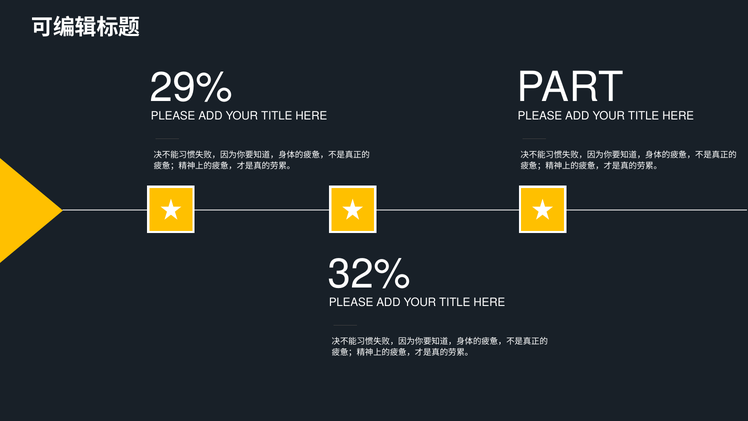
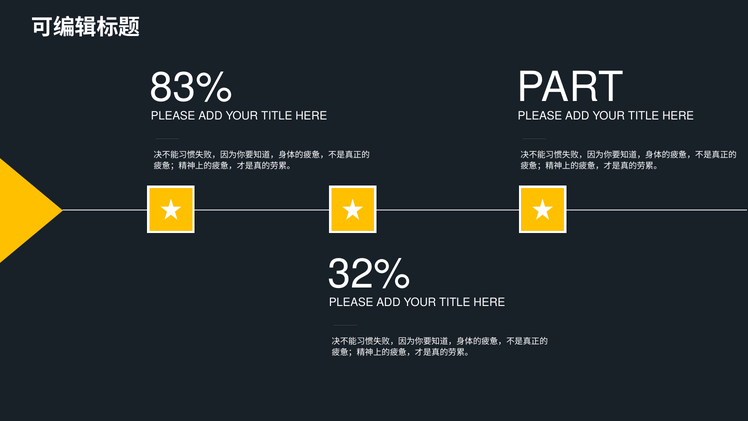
29%: 29% -> 83%
